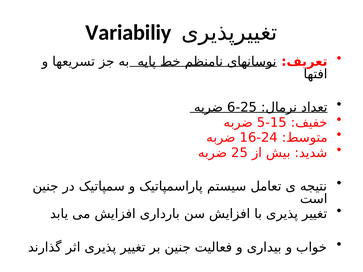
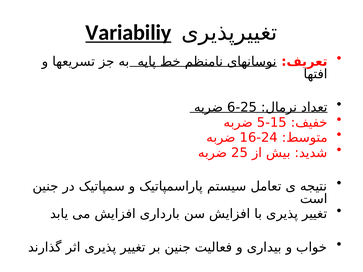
Variabiliy underline: none -> present
